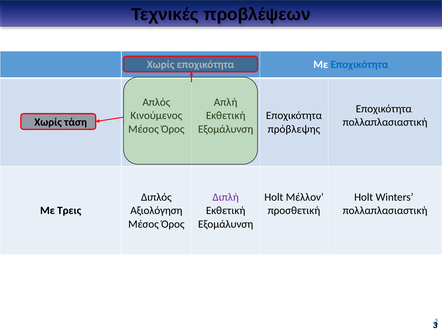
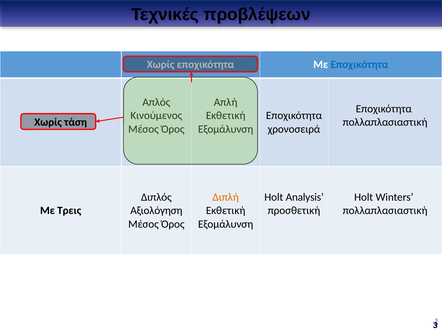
πρόβλεψης: πρόβλεψης -> χρονοσειρά
Διπλή colour: purple -> orange
Μέλλον: Μέλλον -> Analysis
